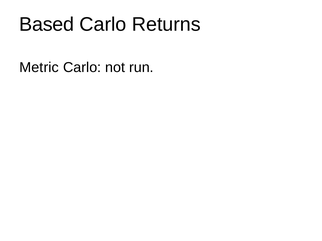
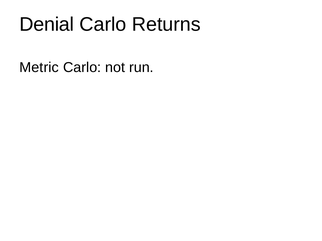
Based: Based -> Denial
